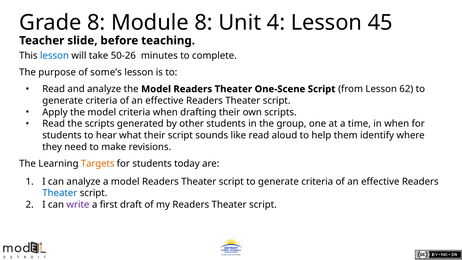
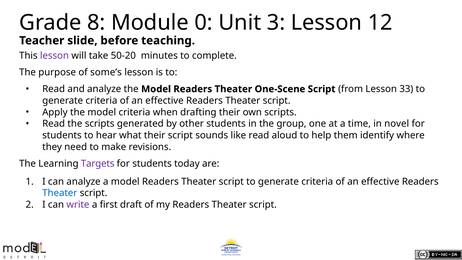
Module 8: 8 -> 0
4: 4 -> 3
45: 45 -> 12
lesson at (54, 56) colour: blue -> purple
50-26: 50-26 -> 50-20
62: 62 -> 33
in when: when -> novel
Targets colour: orange -> purple
